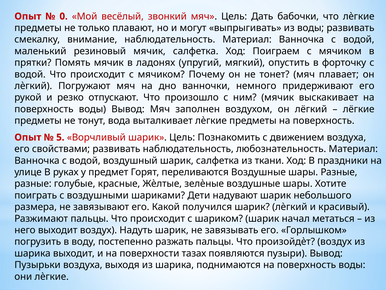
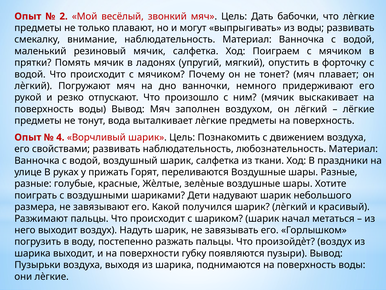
0: 0 -> 2
5: 5 -> 4
предмет: предмет -> прижать
тазах: тазах -> губку
